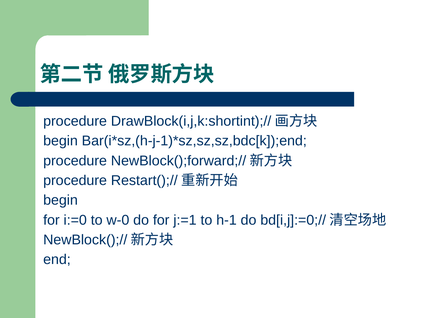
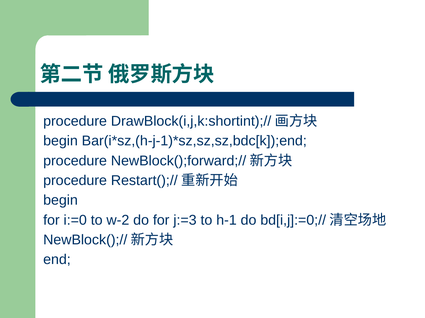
w-0: w-0 -> w-2
j:=1: j:=1 -> j:=3
